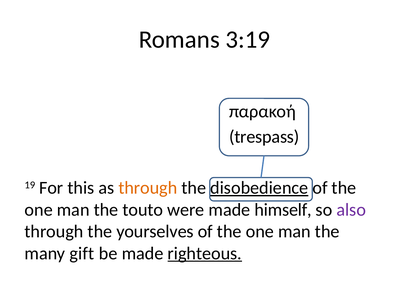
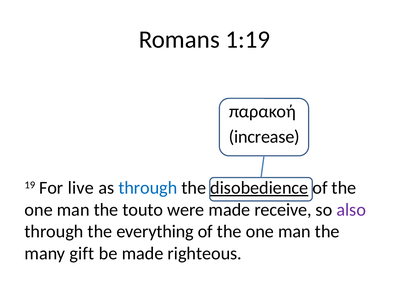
3:19: 3:19 -> 1:19
trespass: trespass -> increase
this: this -> live
through at (148, 188) colour: orange -> blue
himself: himself -> receive
yourselves: yourselves -> everything
righteous underline: present -> none
